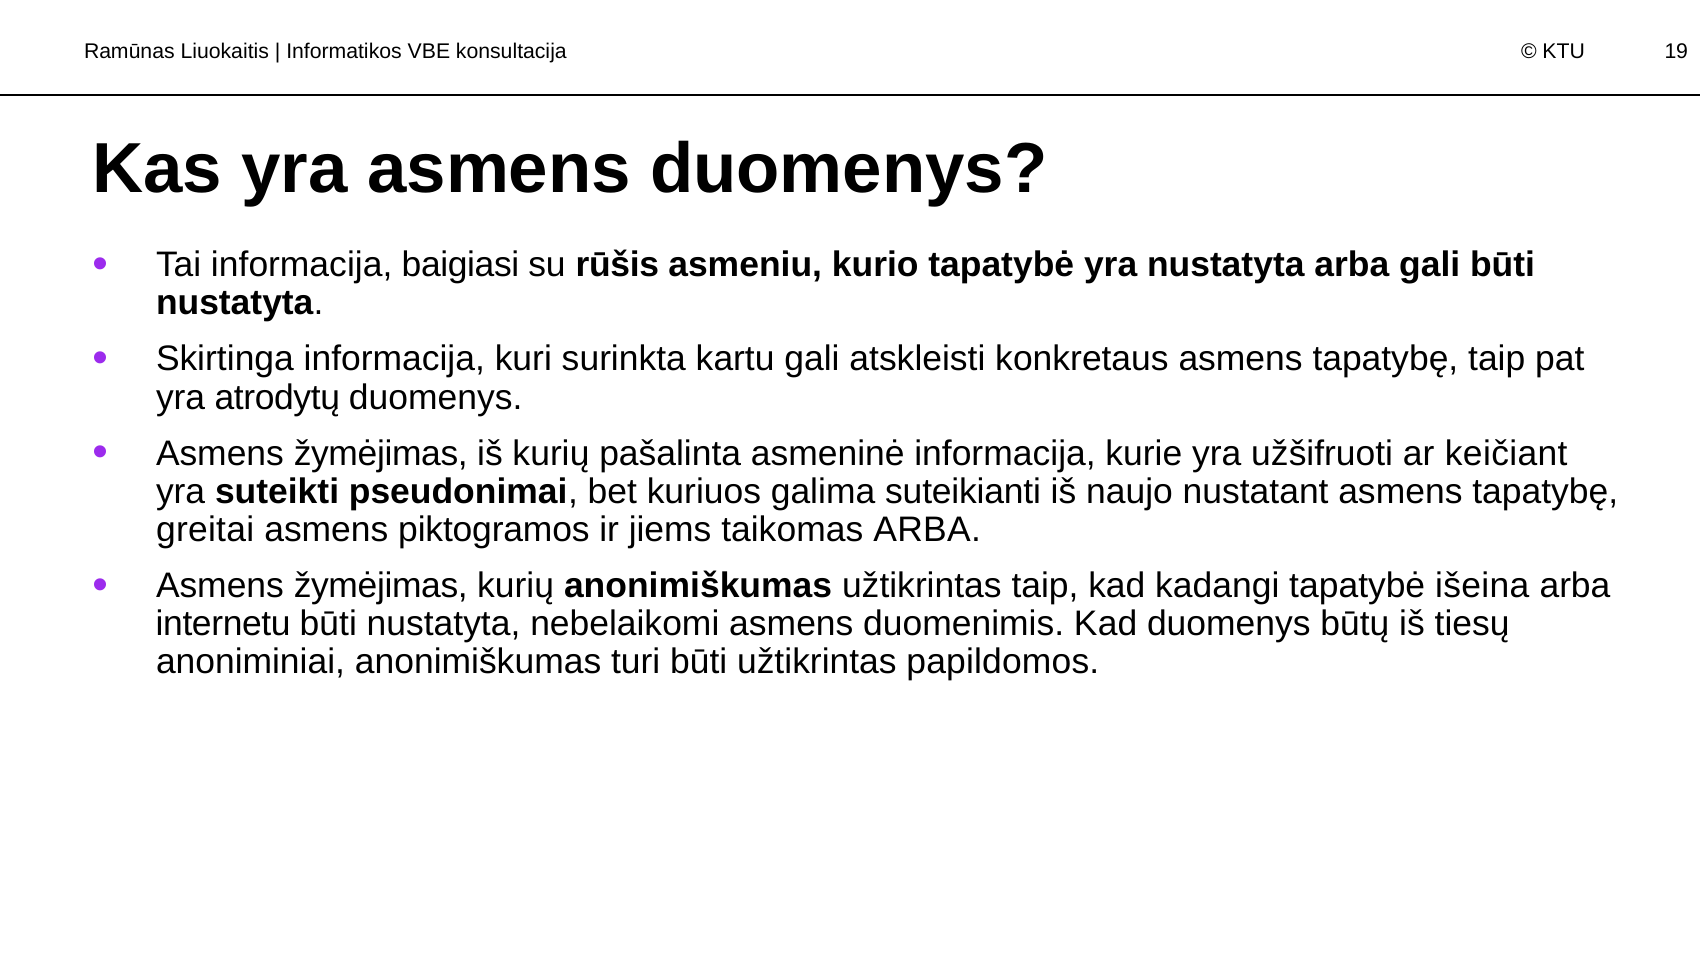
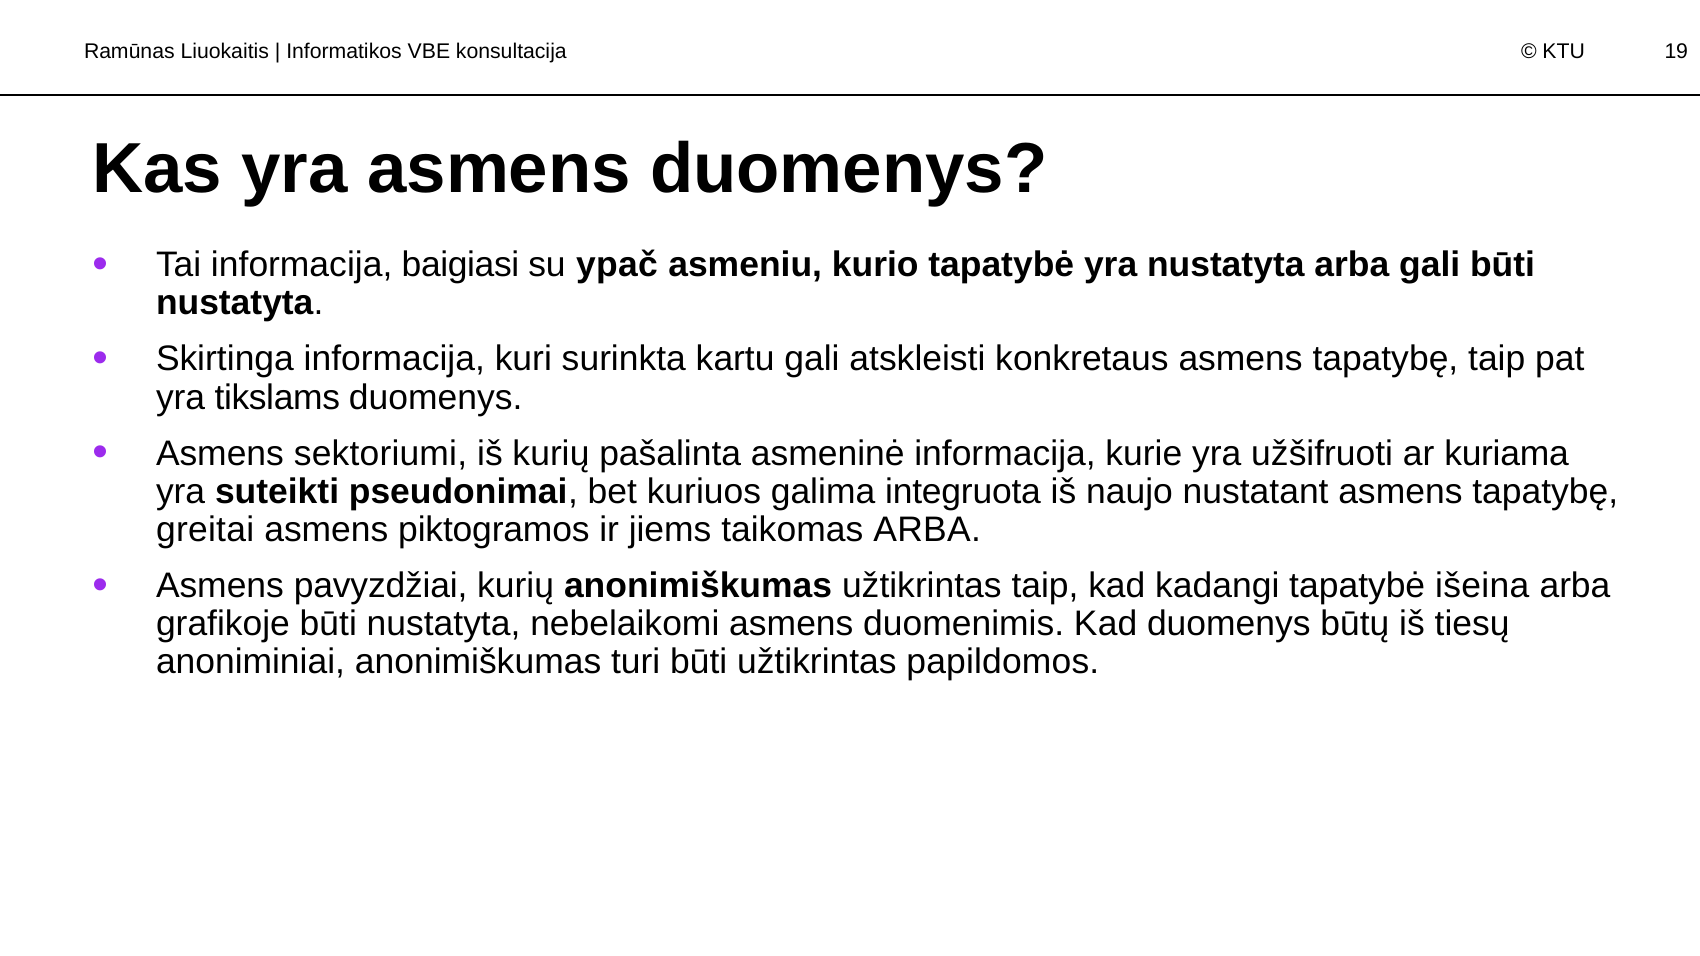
rūšis: rūšis -> ypač
atrodytų: atrodytų -> tikslams
žymėjimas at (381, 453): žymėjimas -> sektoriumi
keičiant: keičiant -> kuriama
suteikianti: suteikianti -> integruota
žymėjimas at (381, 586): žymėjimas -> pavyzdžiai
internetu: internetu -> grafikoje
